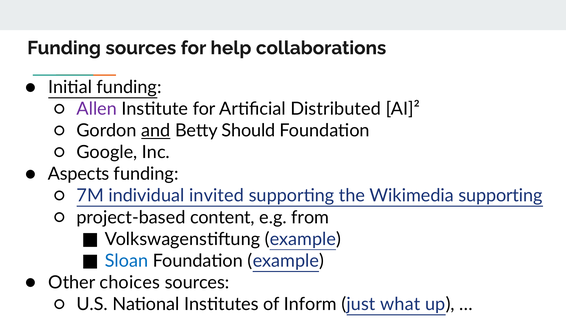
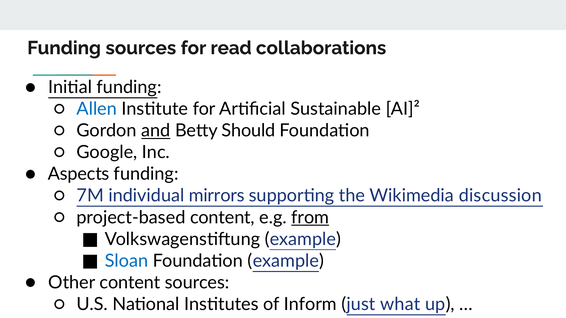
help: help -> read
Allen colour: purple -> blue
Distributed: Distributed -> Sustainable
invited: invited -> mirrors
Wikimedia supporting: supporting -> discussion
from underline: none -> present
Other choices: choices -> content
